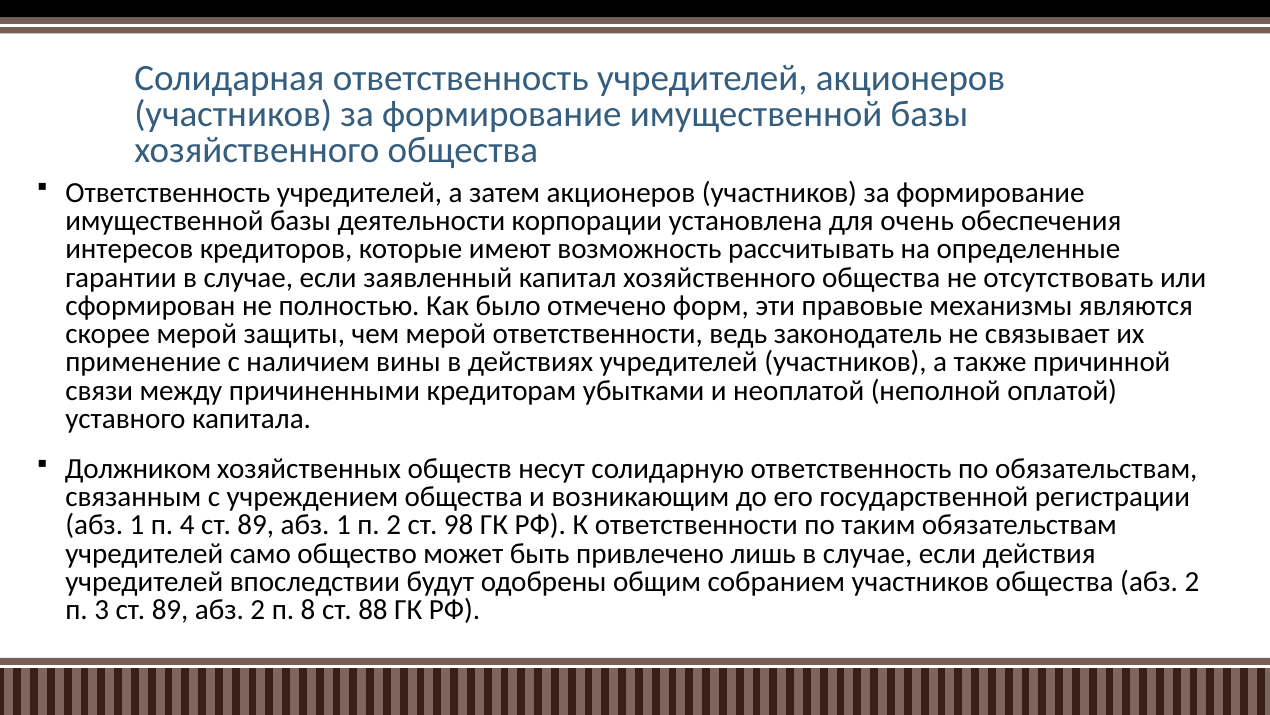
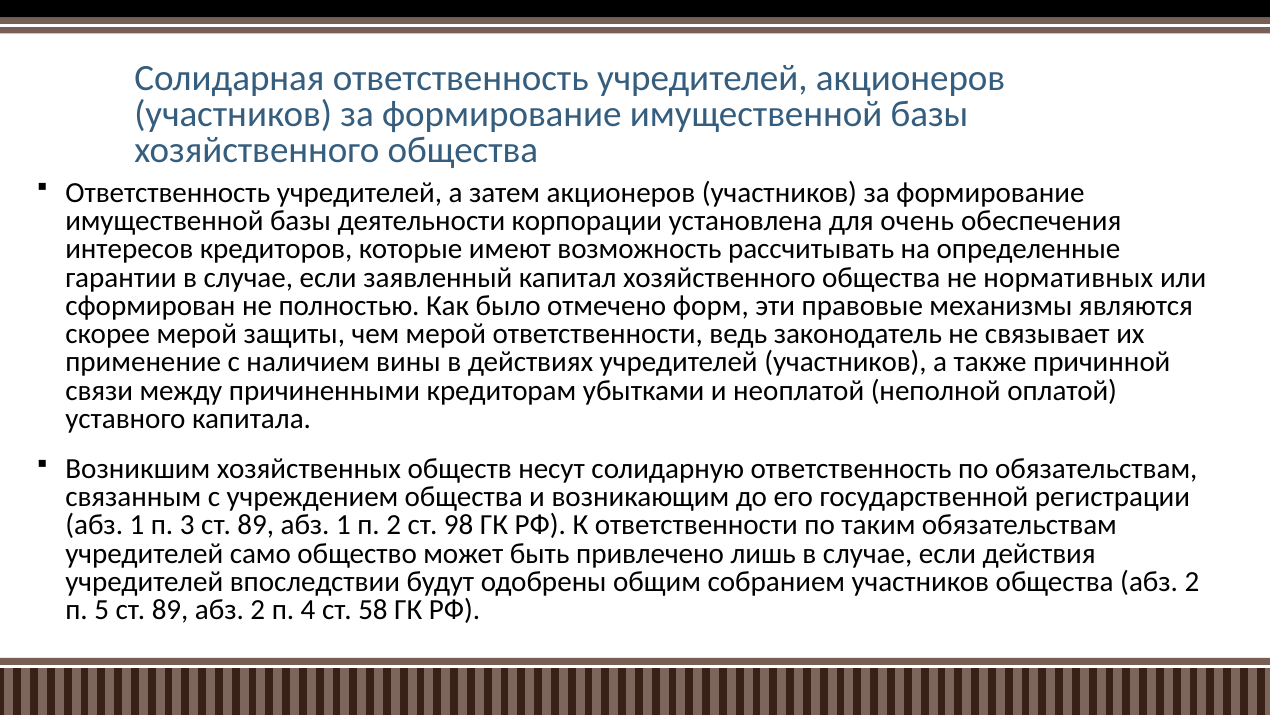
отсутствовать: отсутствовать -> нормативных
Должником: Должником -> Возникшим
4: 4 -> 3
3: 3 -> 5
8: 8 -> 4
88: 88 -> 58
